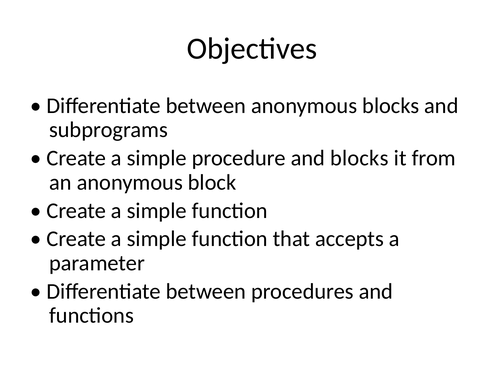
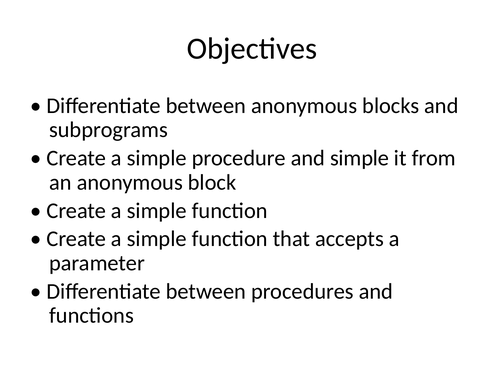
and blocks: blocks -> simple
